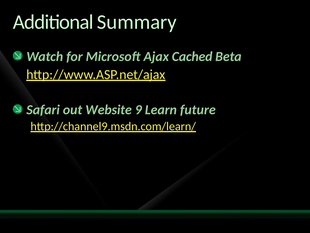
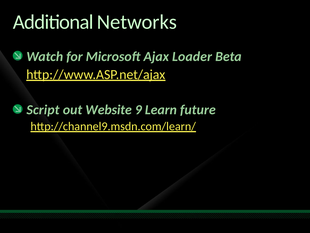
Summary: Summary -> Networks
Cached: Cached -> Loader
Safari: Safari -> Script
